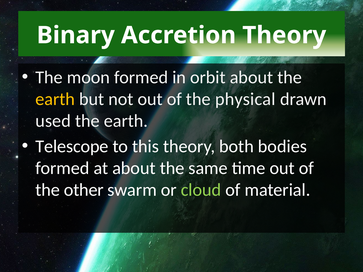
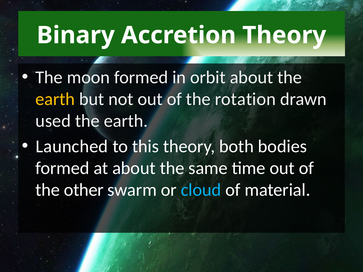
physical: physical -> rotation
Telescope: Telescope -> Launched
cloud colour: light green -> light blue
